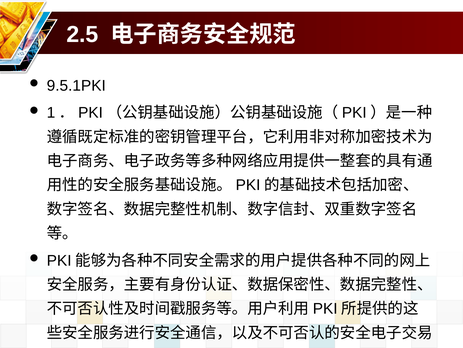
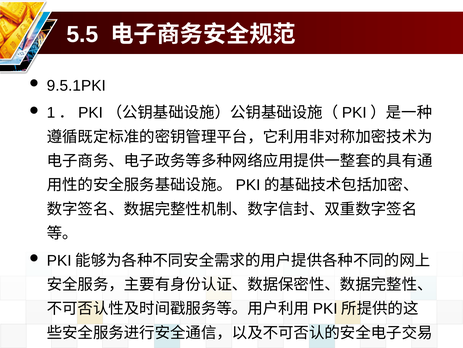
2.5: 2.5 -> 5.5
